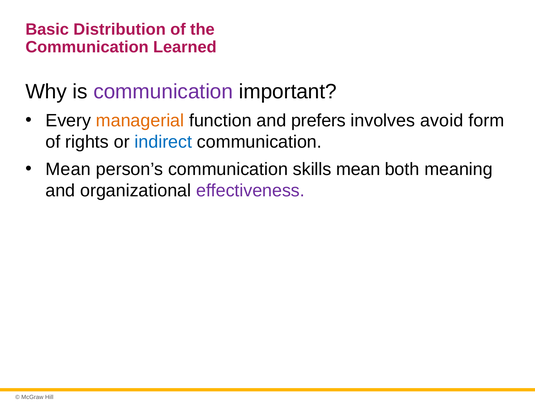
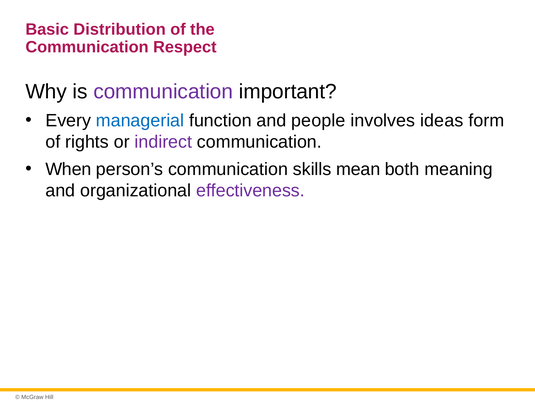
Learned: Learned -> Respect
managerial colour: orange -> blue
prefers: prefers -> people
avoid: avoid -> ideas
indirect colour: blue -> purple
Mean at (68, 169): Mean -> When
